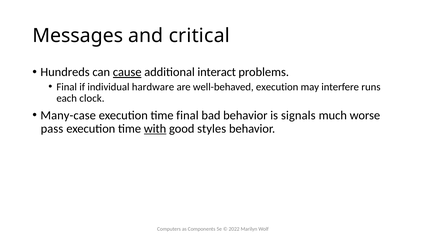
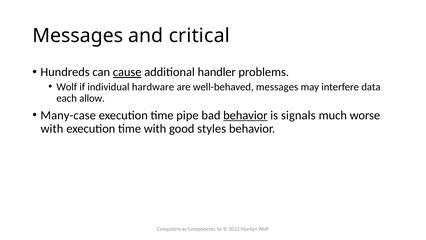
interact: interact -> handler
Final at (67, 87): Final -> Wolf
well-behaved execution: execution -> messages
runs: runs -> data
clock: clock -> allow
time final: final -> pipe
behavior at (245, 115) underline: none -> present
pass at (52, 129): pass -> with
with at (155, 129) underline: present -> none
